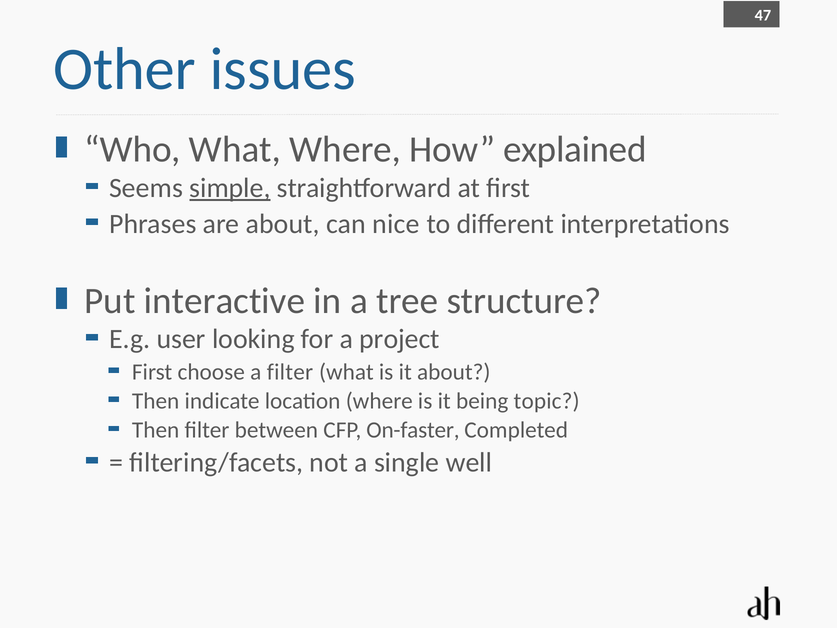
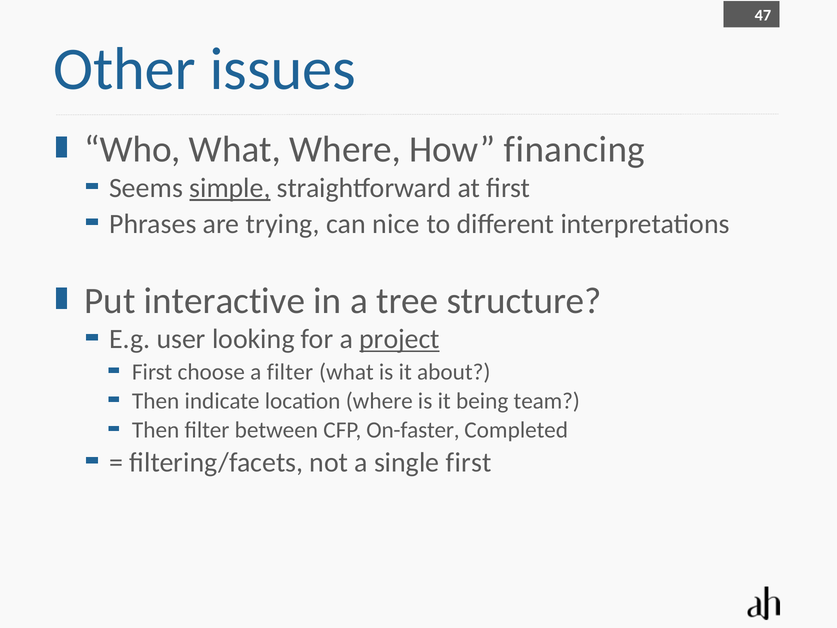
explained: explained -> financing
are about: about -> trying
project underline: none -> present
topic: topic -> team
single well: well -> first
